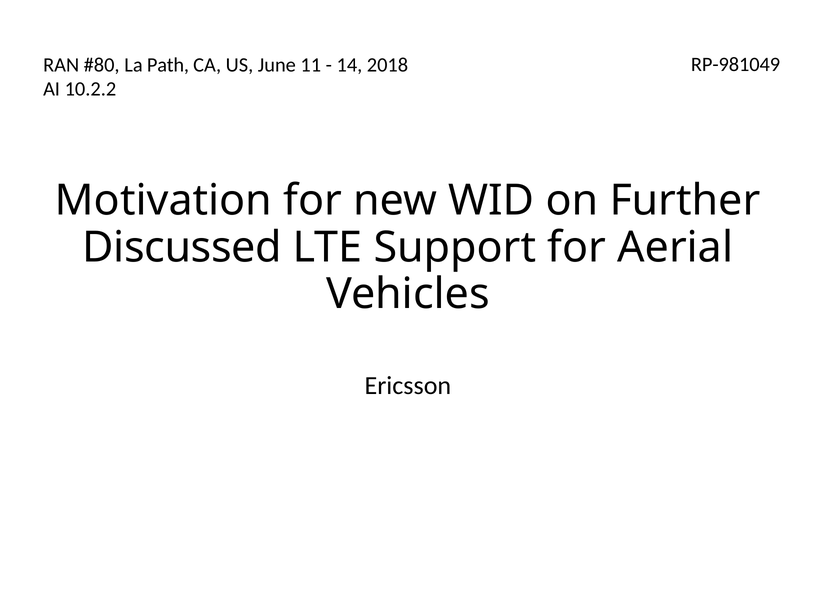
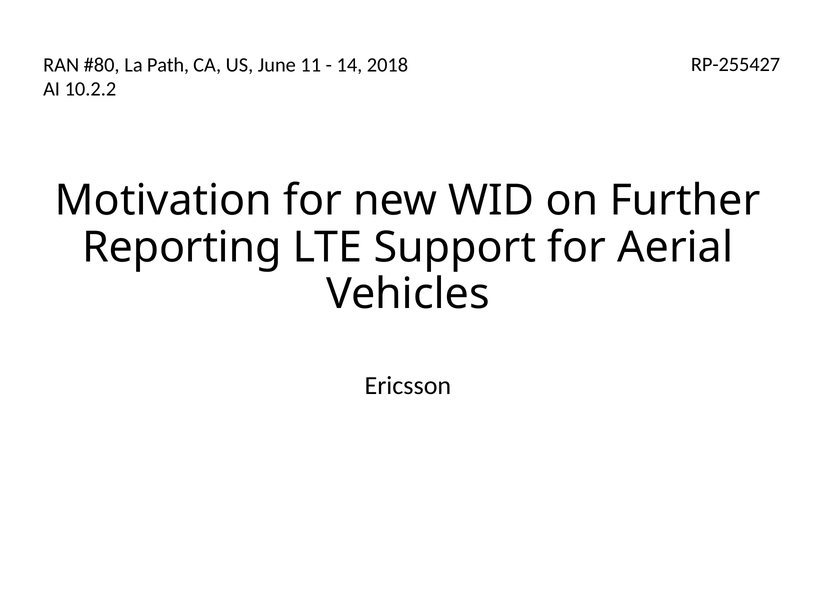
RP-981049: RP-981049 -> RP-255427
Discussed: Discussed -> Reporting
